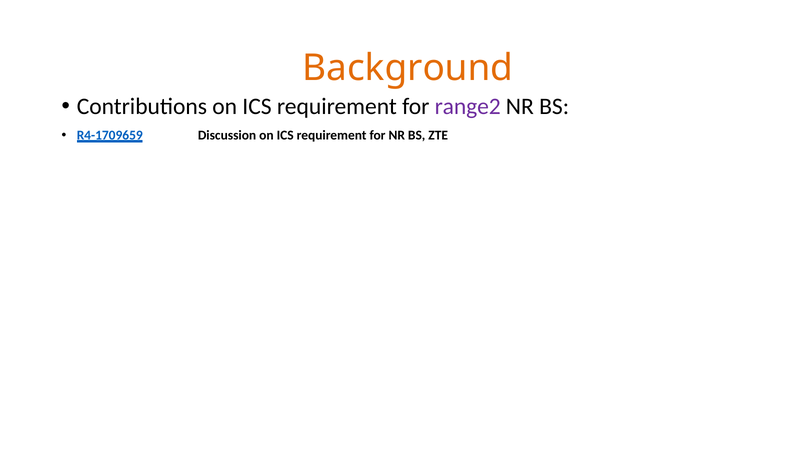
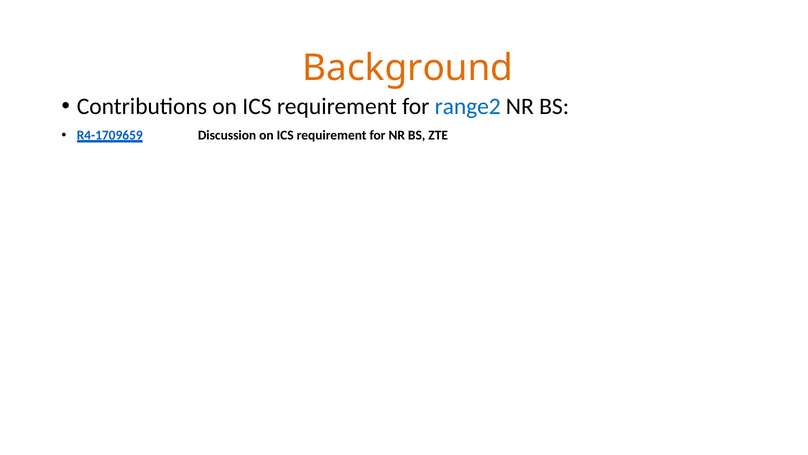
range2 colour: purple -> blue
